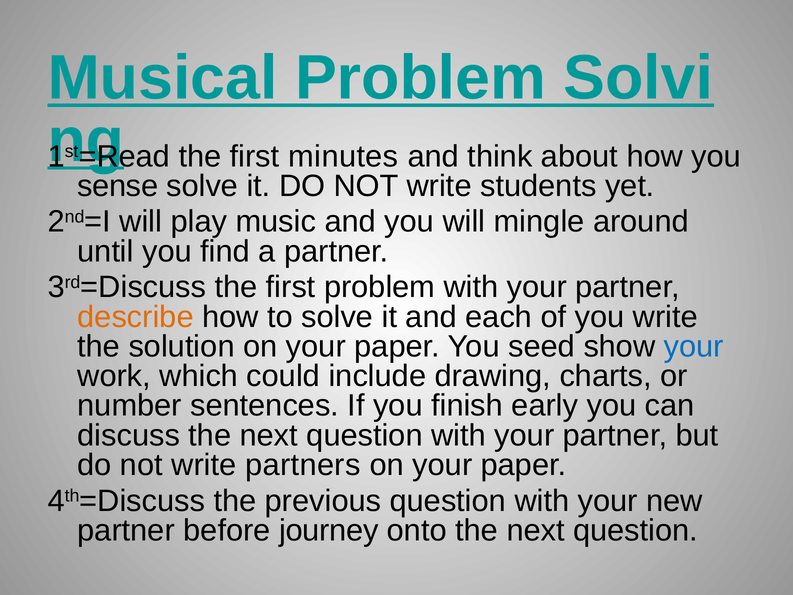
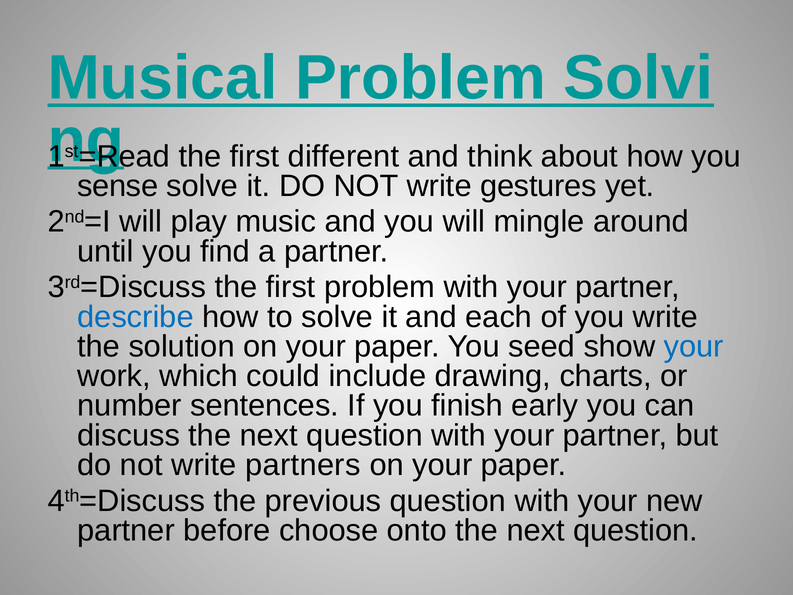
minutes: minutes -> different
students: students -> gestures
describe colour: orange -> blue
journey: journey -> choose
